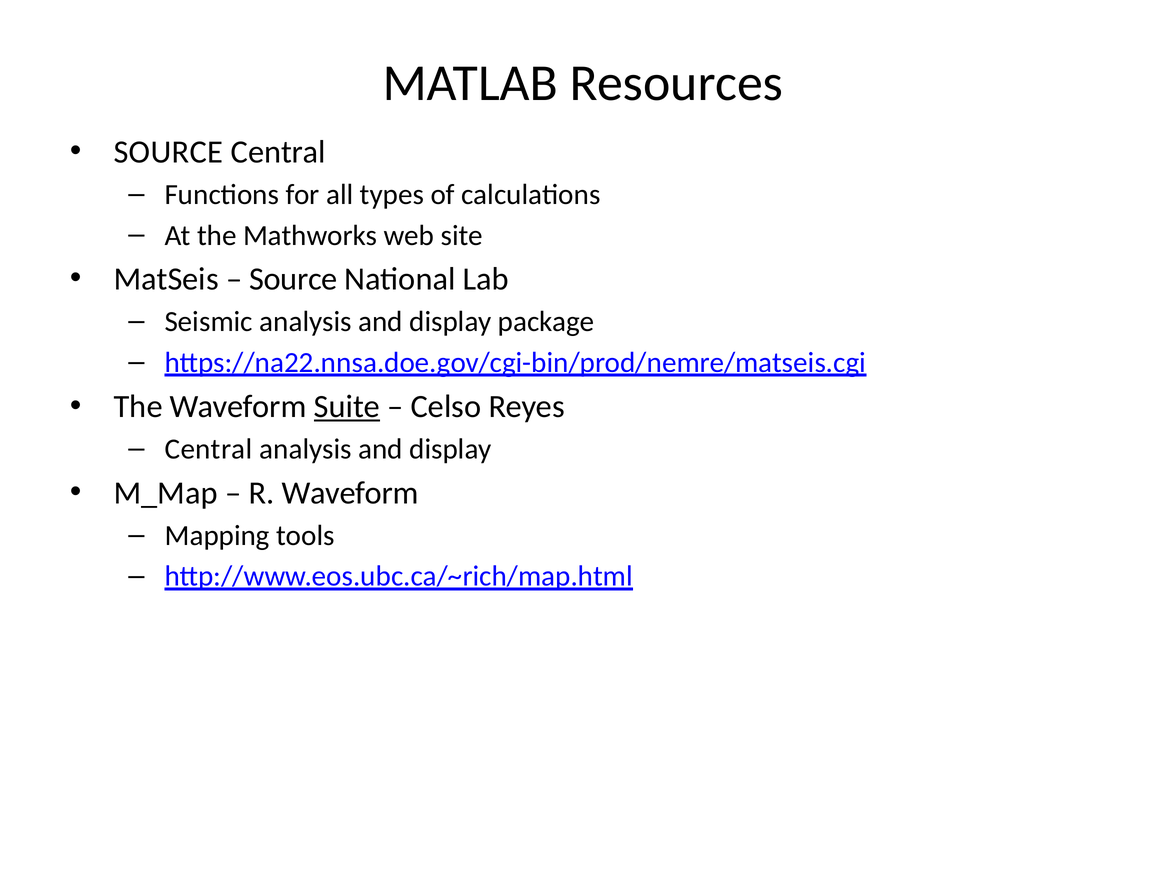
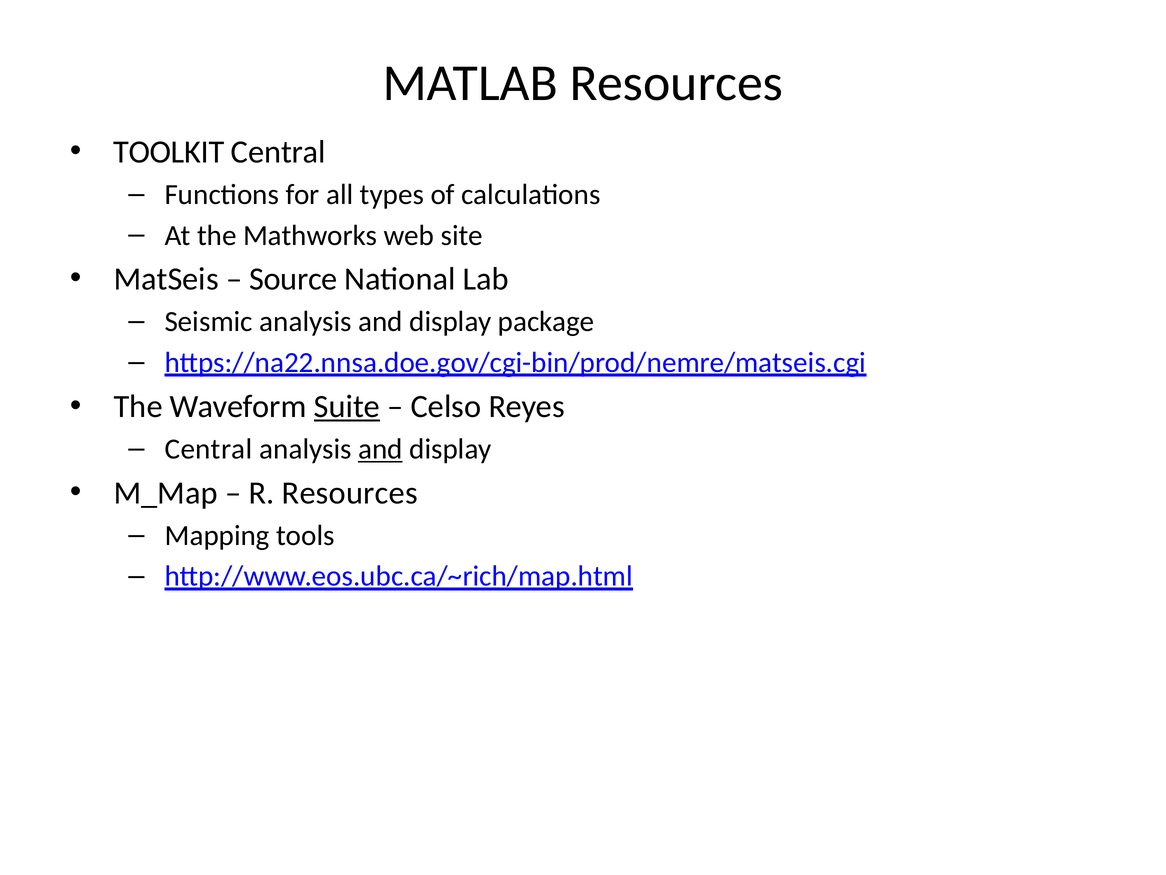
SOURCE at (168, 152): SOURCE -> TOOLKIT
and at (380, 449) underline: none -> present
R Waveform: Waveform -> Resources
